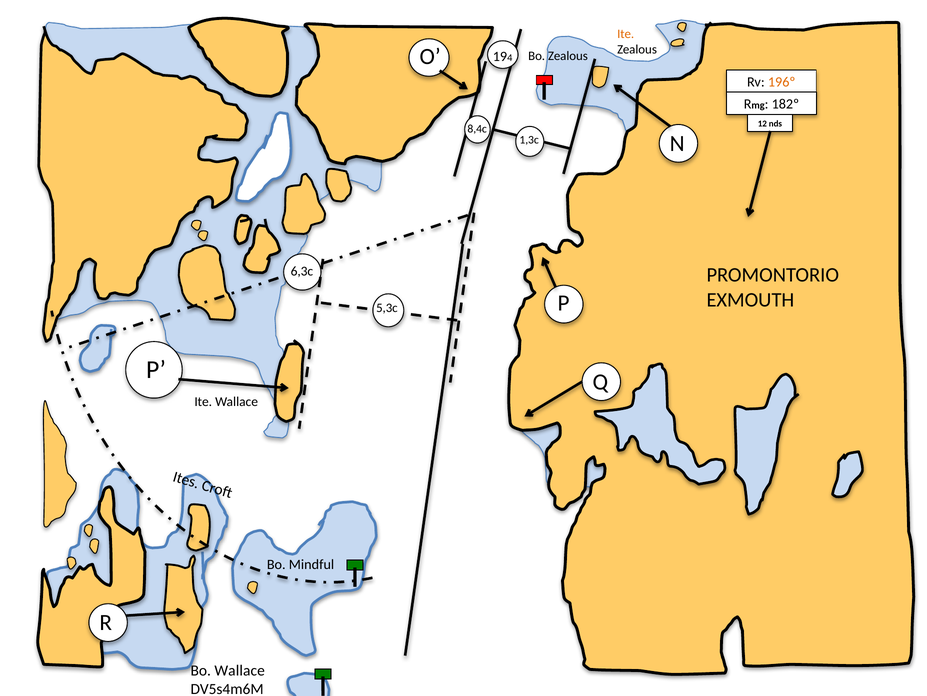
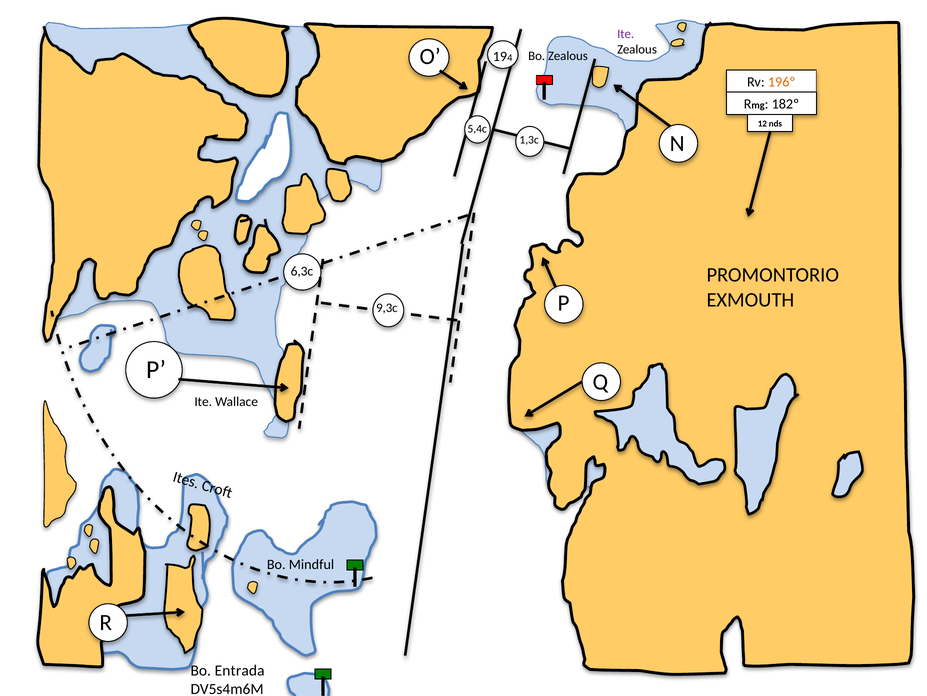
Ite at (626, 34) colour: orange -> purple
8,4c: 8,4c -> 5,4c
5,3c: 5,3c -> 9,3c
Bo Wallace: Wallace -> Entrada
